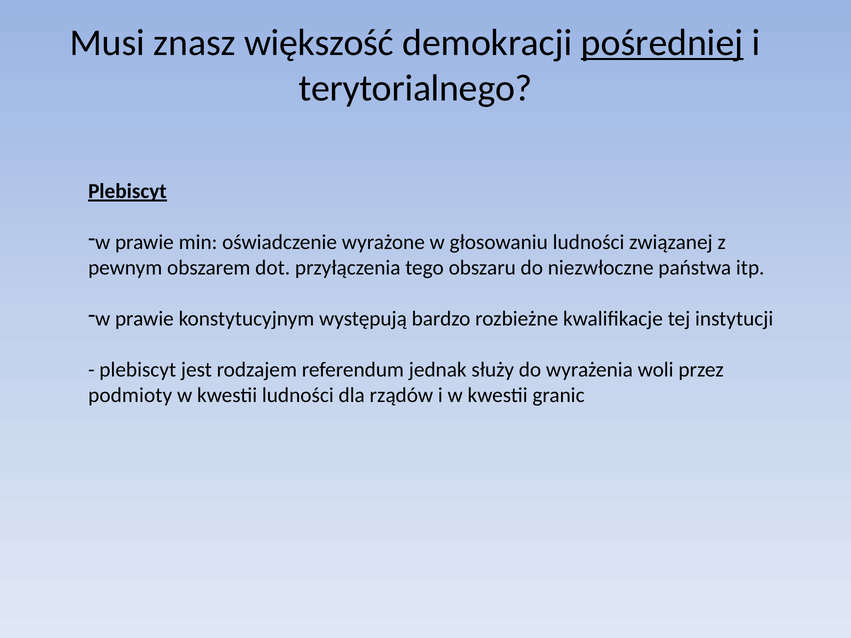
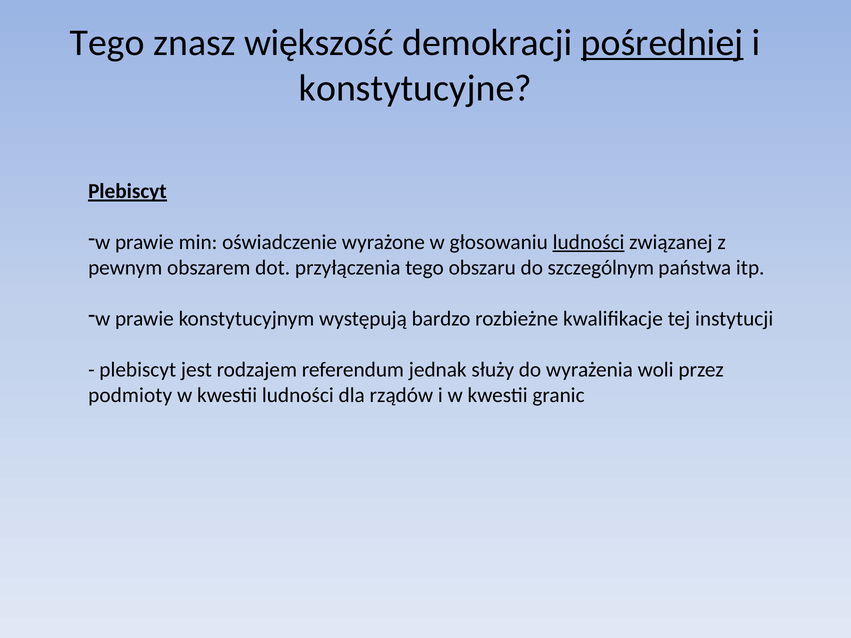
Musi at (107, 43): Musi -> Tego
terytorialnego: terytorialnego -> konstytucyjne
ludności at (589, 242) underline: none -> present
niezwłoczne: niezwłoczne -> szczególnym
